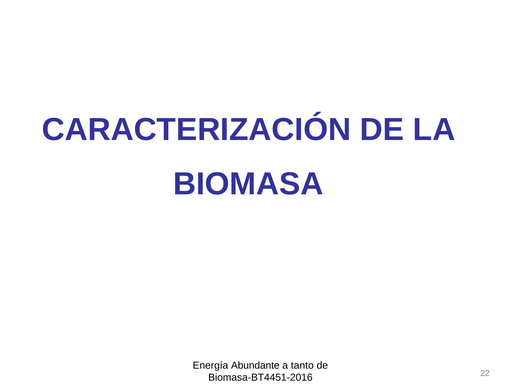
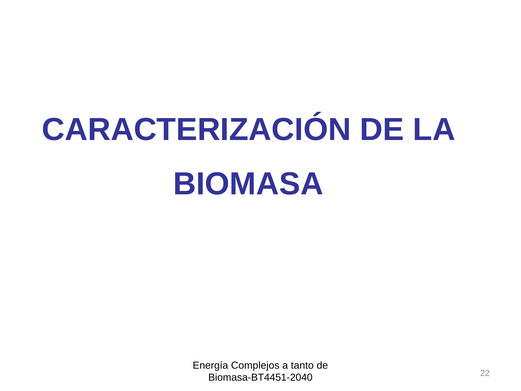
Abundante: Abundante -> Complejos
Biomasa-BT4451-2016: Biomasa-BT4451-2016 -> Biomasa-BT4451-2040
